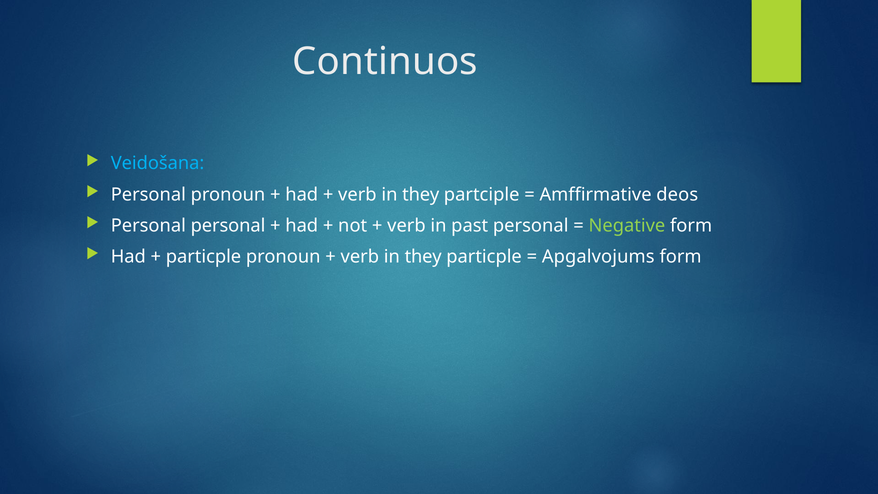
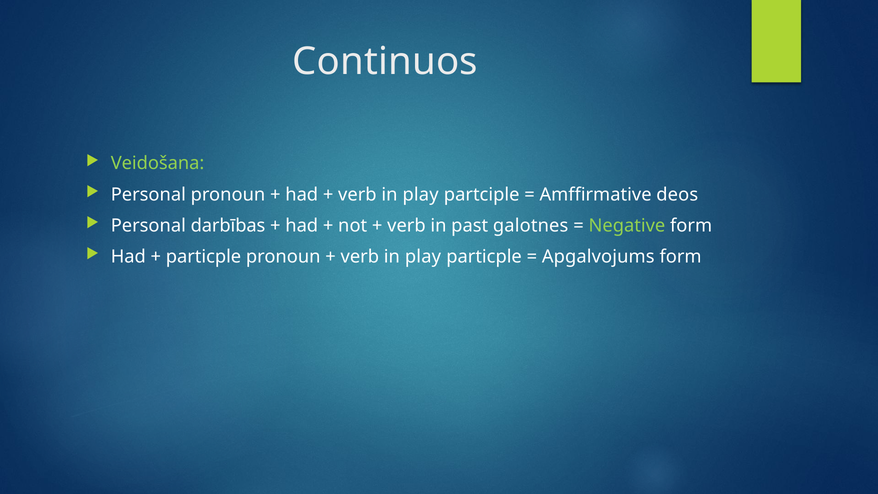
Veidošana colour: light blue -> light green
they at (421, 195): they -> play
Personal personal: personal -> darbības
past personal: personal -> galotnes
they at (423, 257): they -> play
